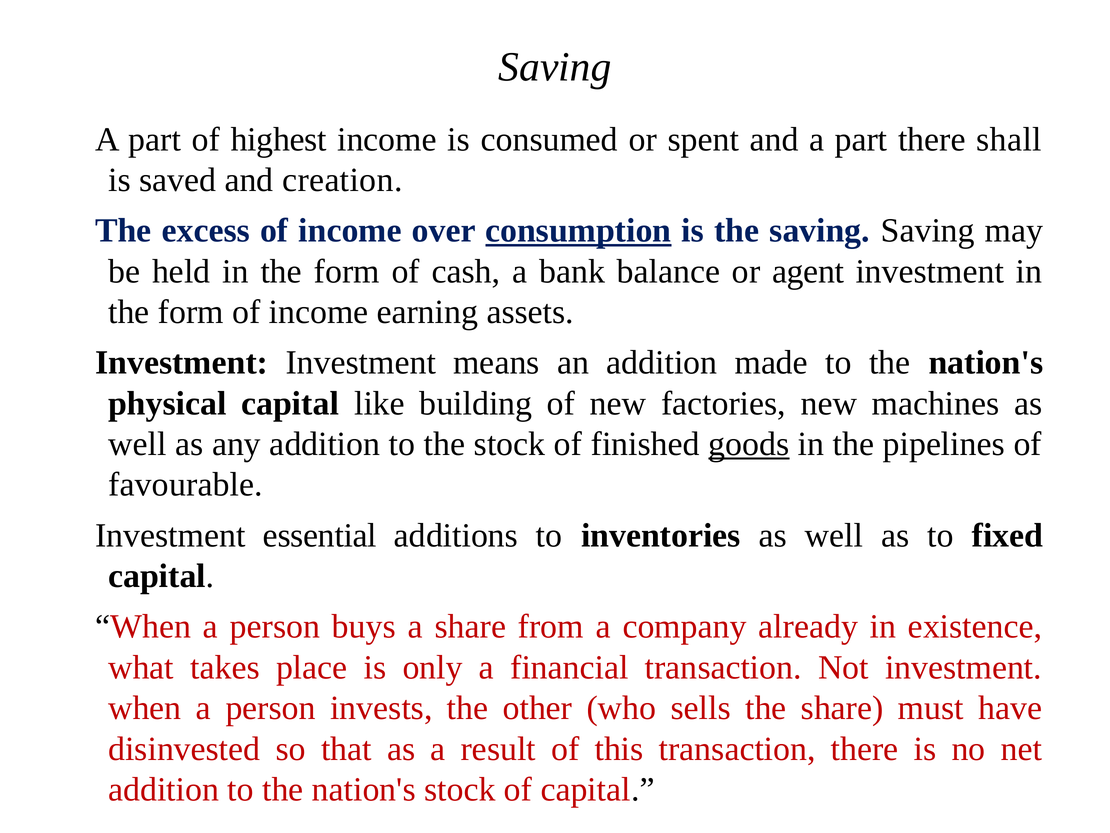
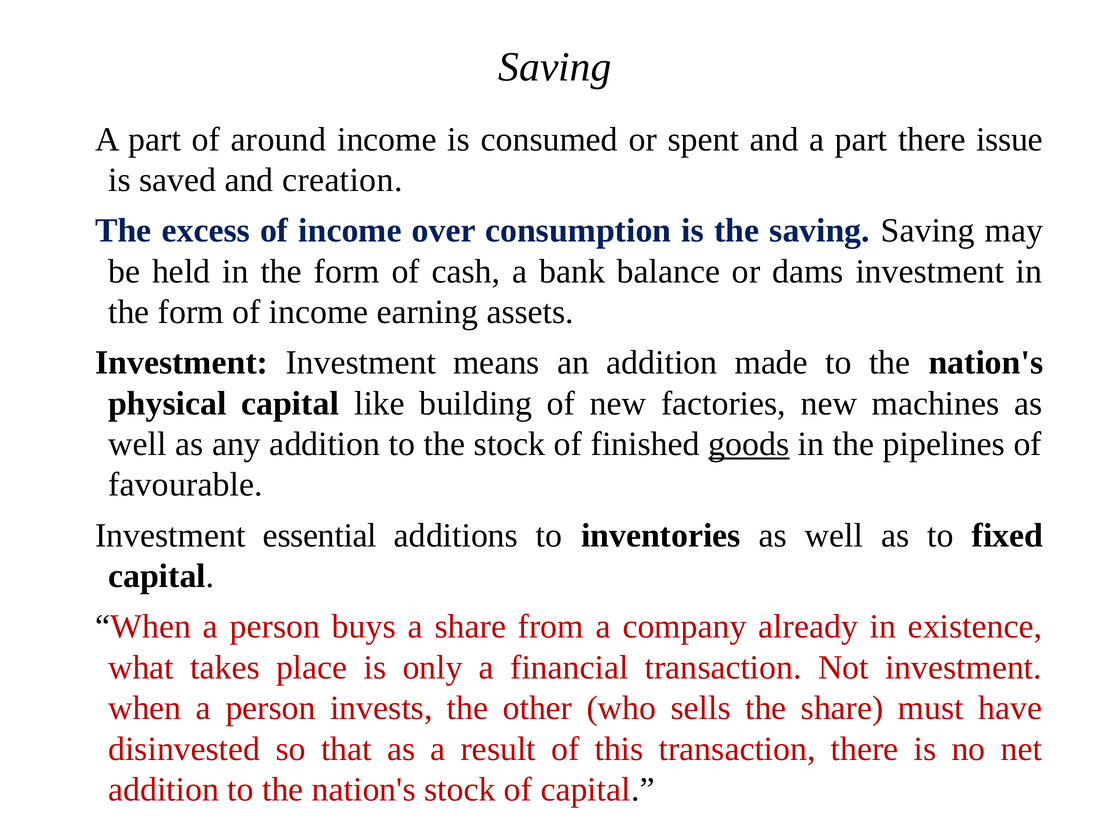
highest: highest -> around
shall: shall -> issue
consumption underline: present -> none
agent: agent -> dams
